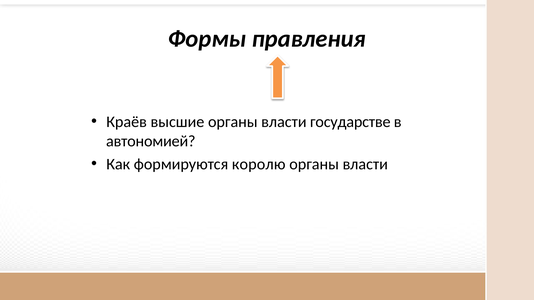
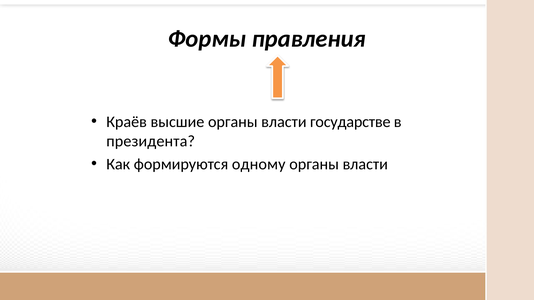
автономией: автономией -> президента
королю: королю -> одному
